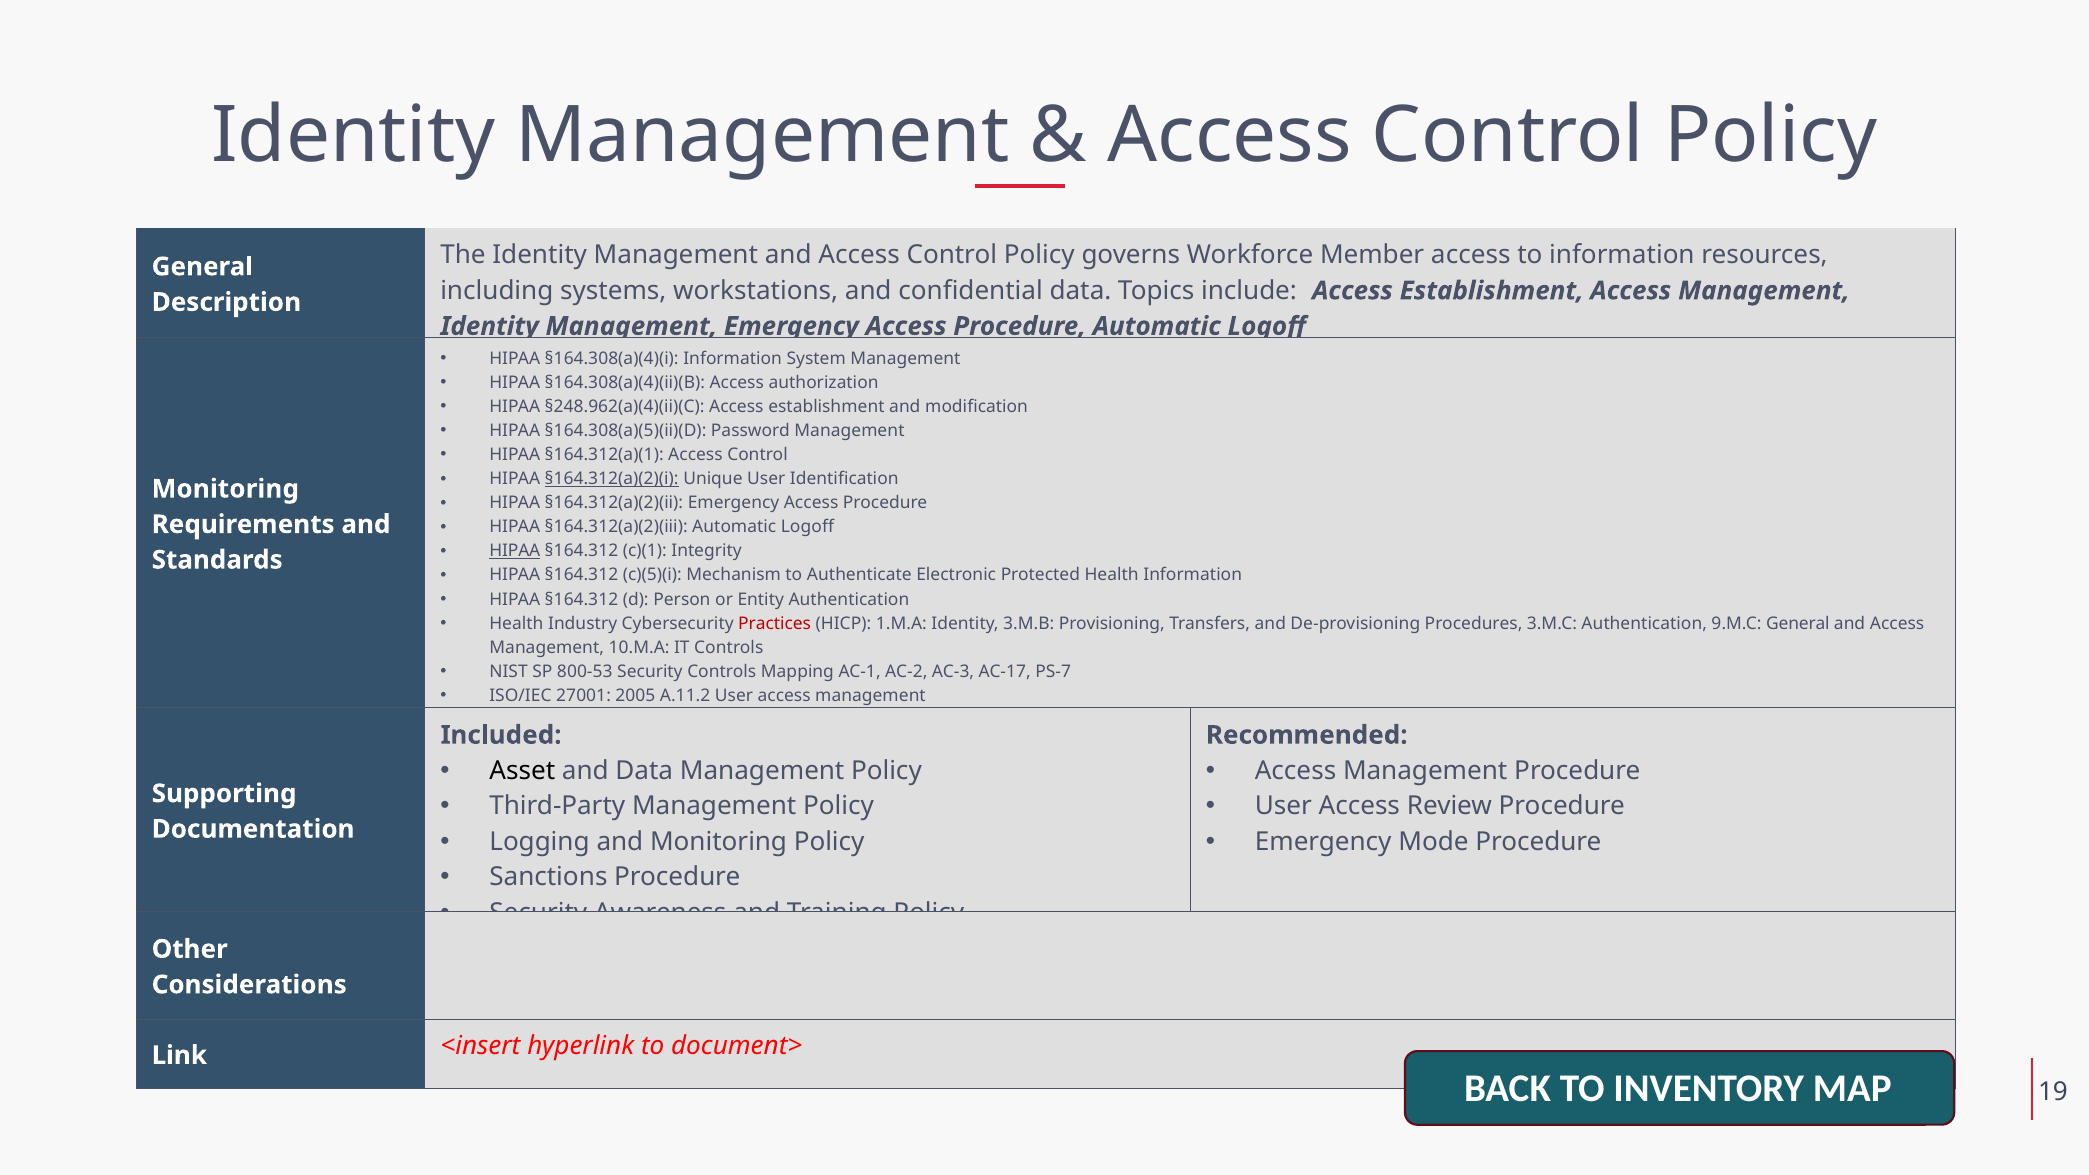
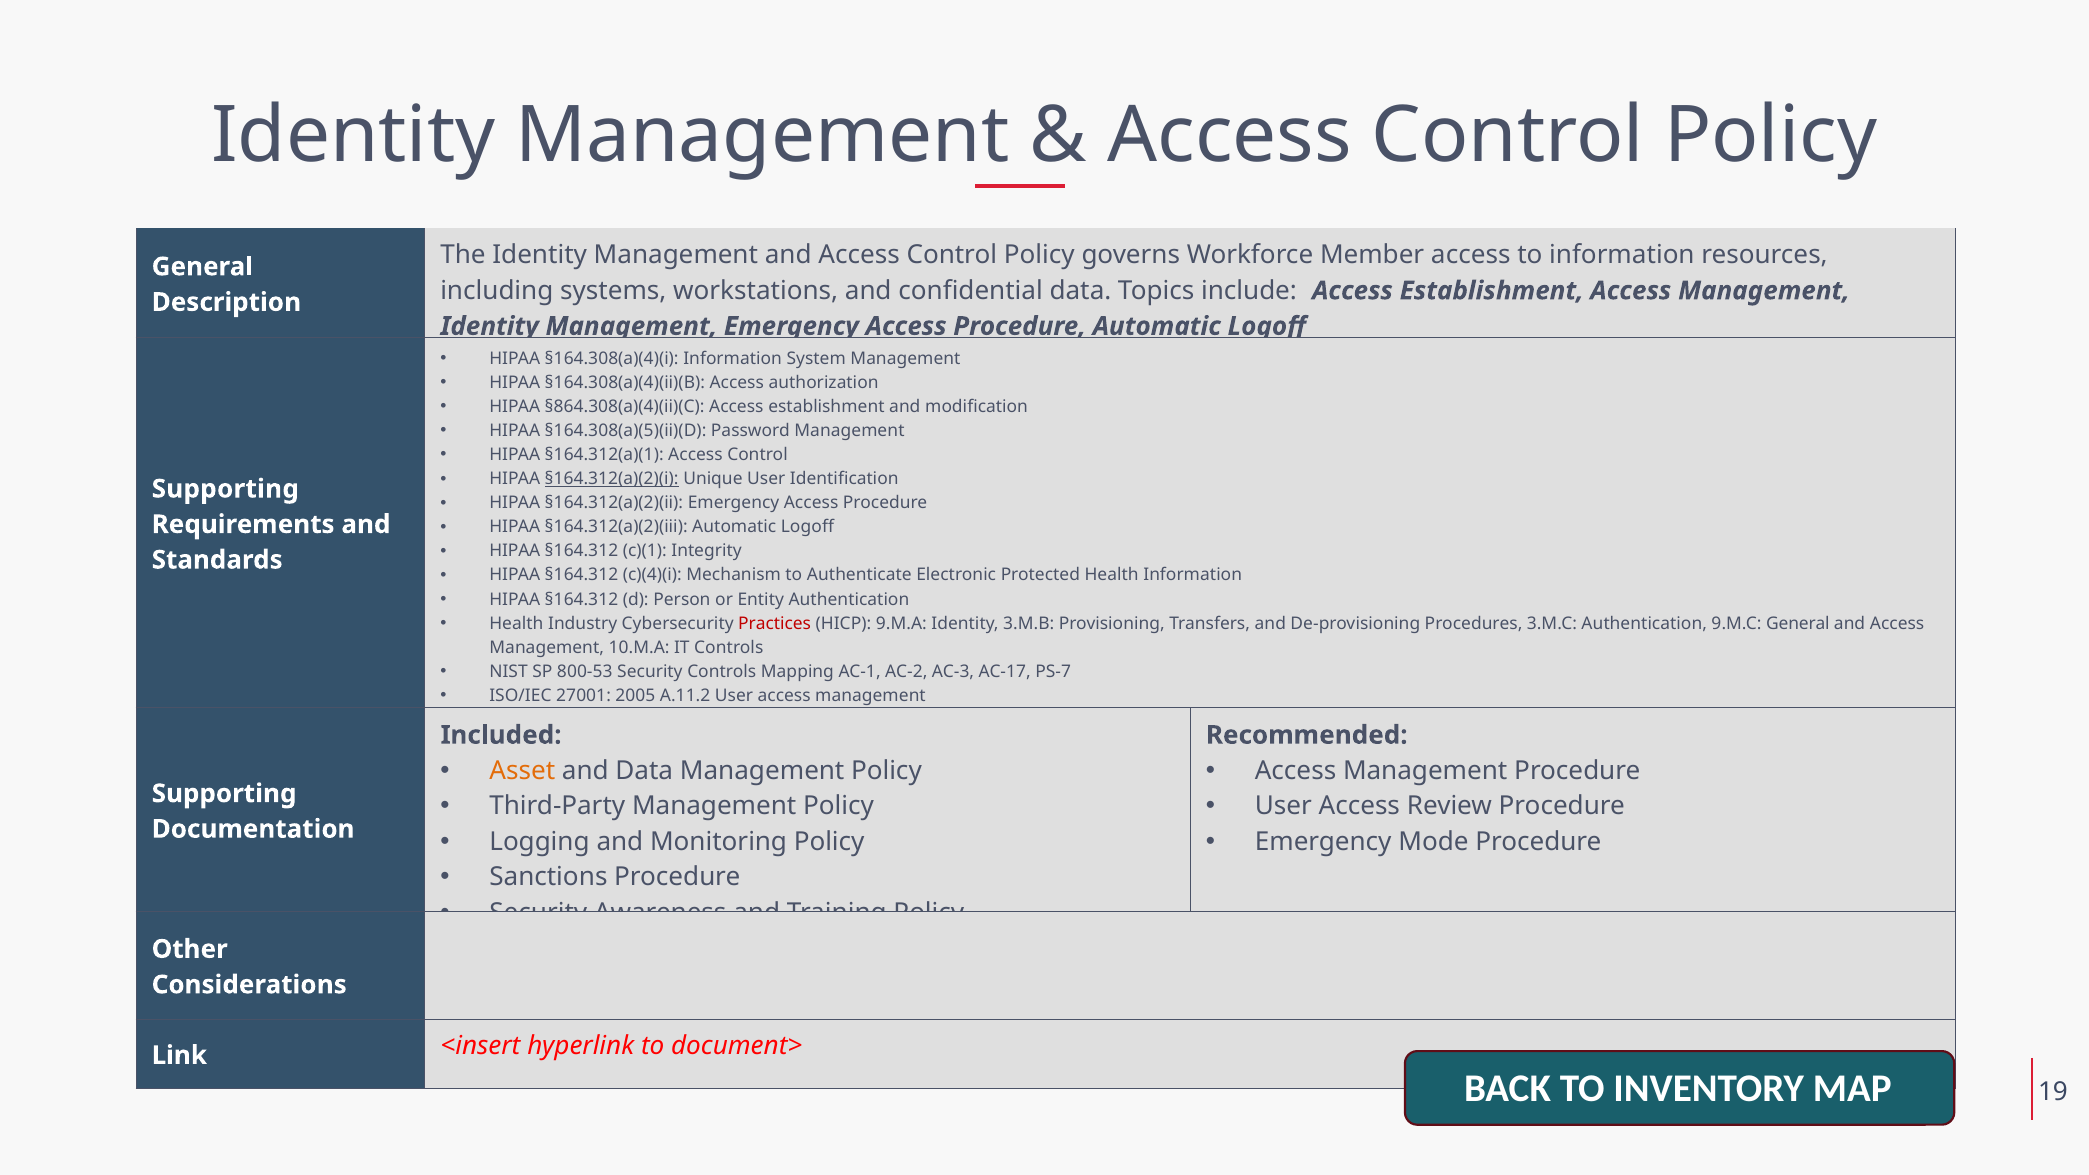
§248.962(a)(4)(ii)(C: §248.962(a)(4)(ii)(C -> §864.308(a)(4)(ii)(C
Monitoring at (225, 489): Monitoring -> Supporting
HIPAA at (515, 551) underline: present -> none
c)(5)(i: c)(5)(i -> c)(4)(i
1.M.A: 1.M.A -> 9.M.A
Asset colour: black -> orange
